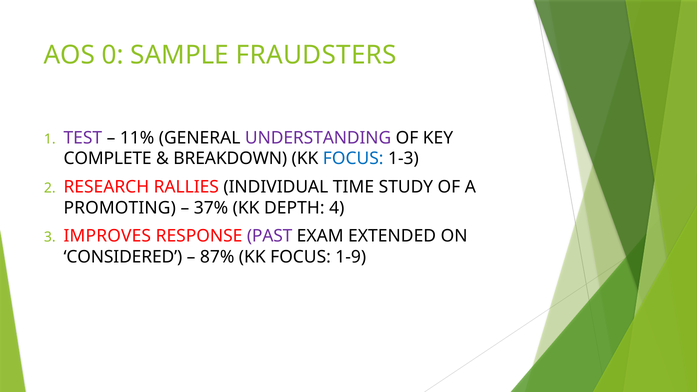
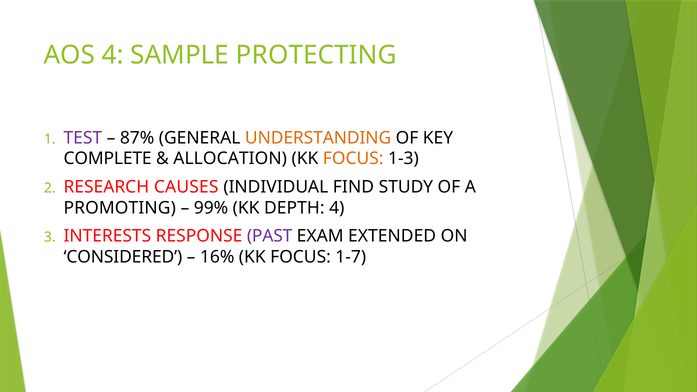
AOS 0: 0 -> 4
FRAUDSTERS: FRAUDSTERS -> PROTECTING
11%: 11% -> 87%
UNDERSTANDING colour: purple -> orange
BREAKDOWN: BREAKDOWN -> ALLOCATION
FOCUS at (353, 159) colour: blue -> orange
RALLIES: RALLIES -> CAUSES
TIME: TIME -> FIND
37%: 37% -> 99%
IMPROVES: IMPROVES -> INTERESTS
87%: 87% -> 16%
1-9: 1-9 -> 1-7
